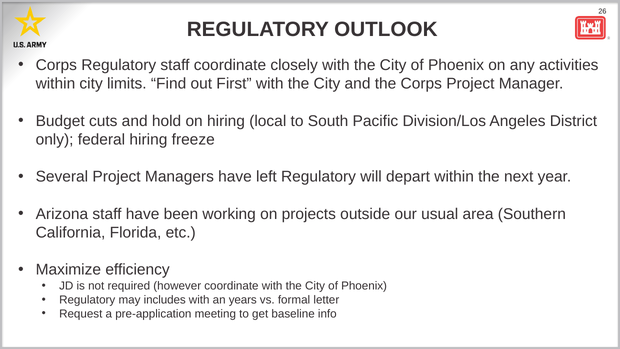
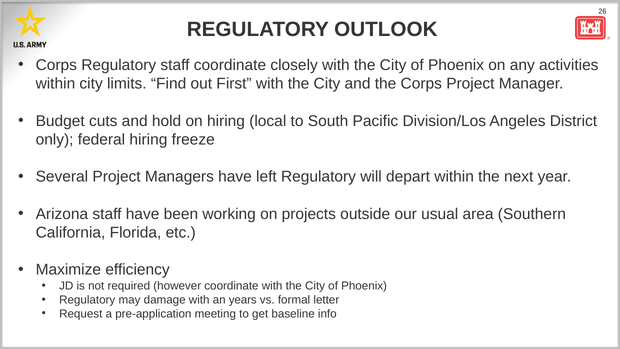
includes: includes -> damage
